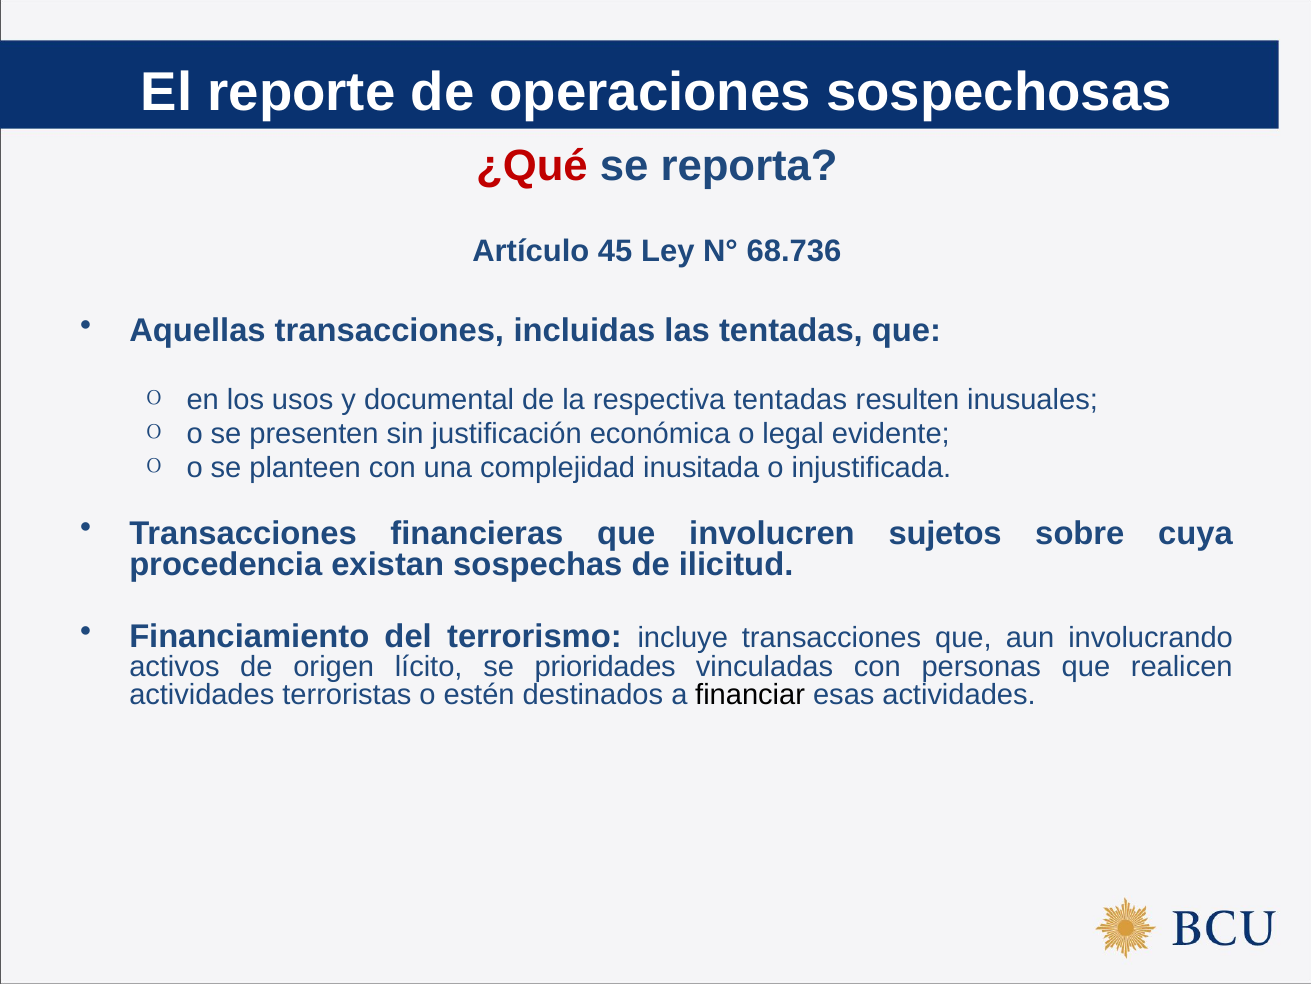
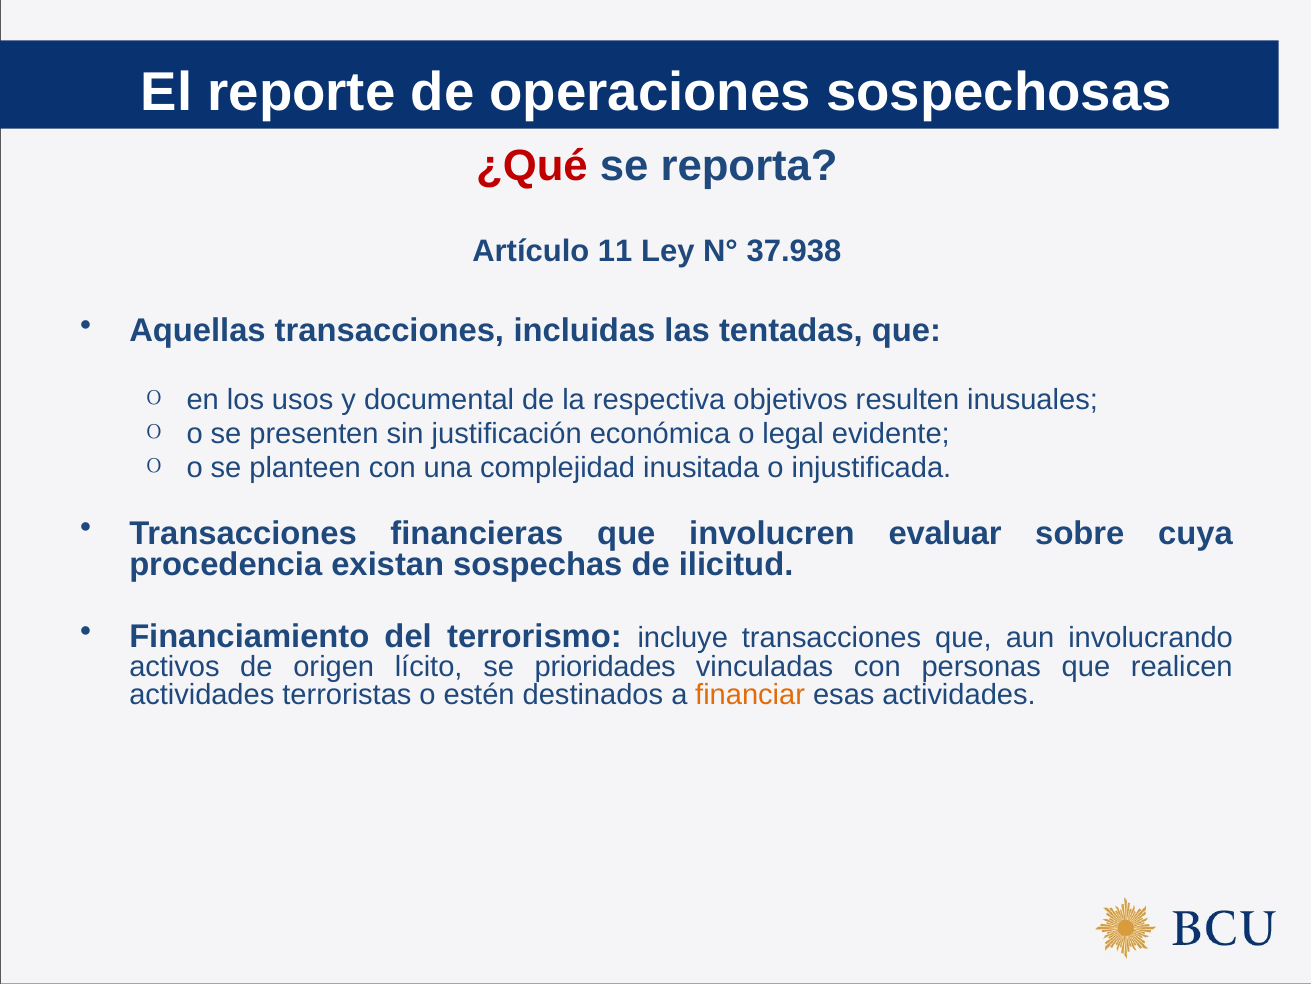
45: 45 -> 11
68.736: 68.736 -> 37.938
respectiva tentadas: tentadas -> objetivos
sujetos: sujetos -> evaluar
financiar colour: black -> orange
